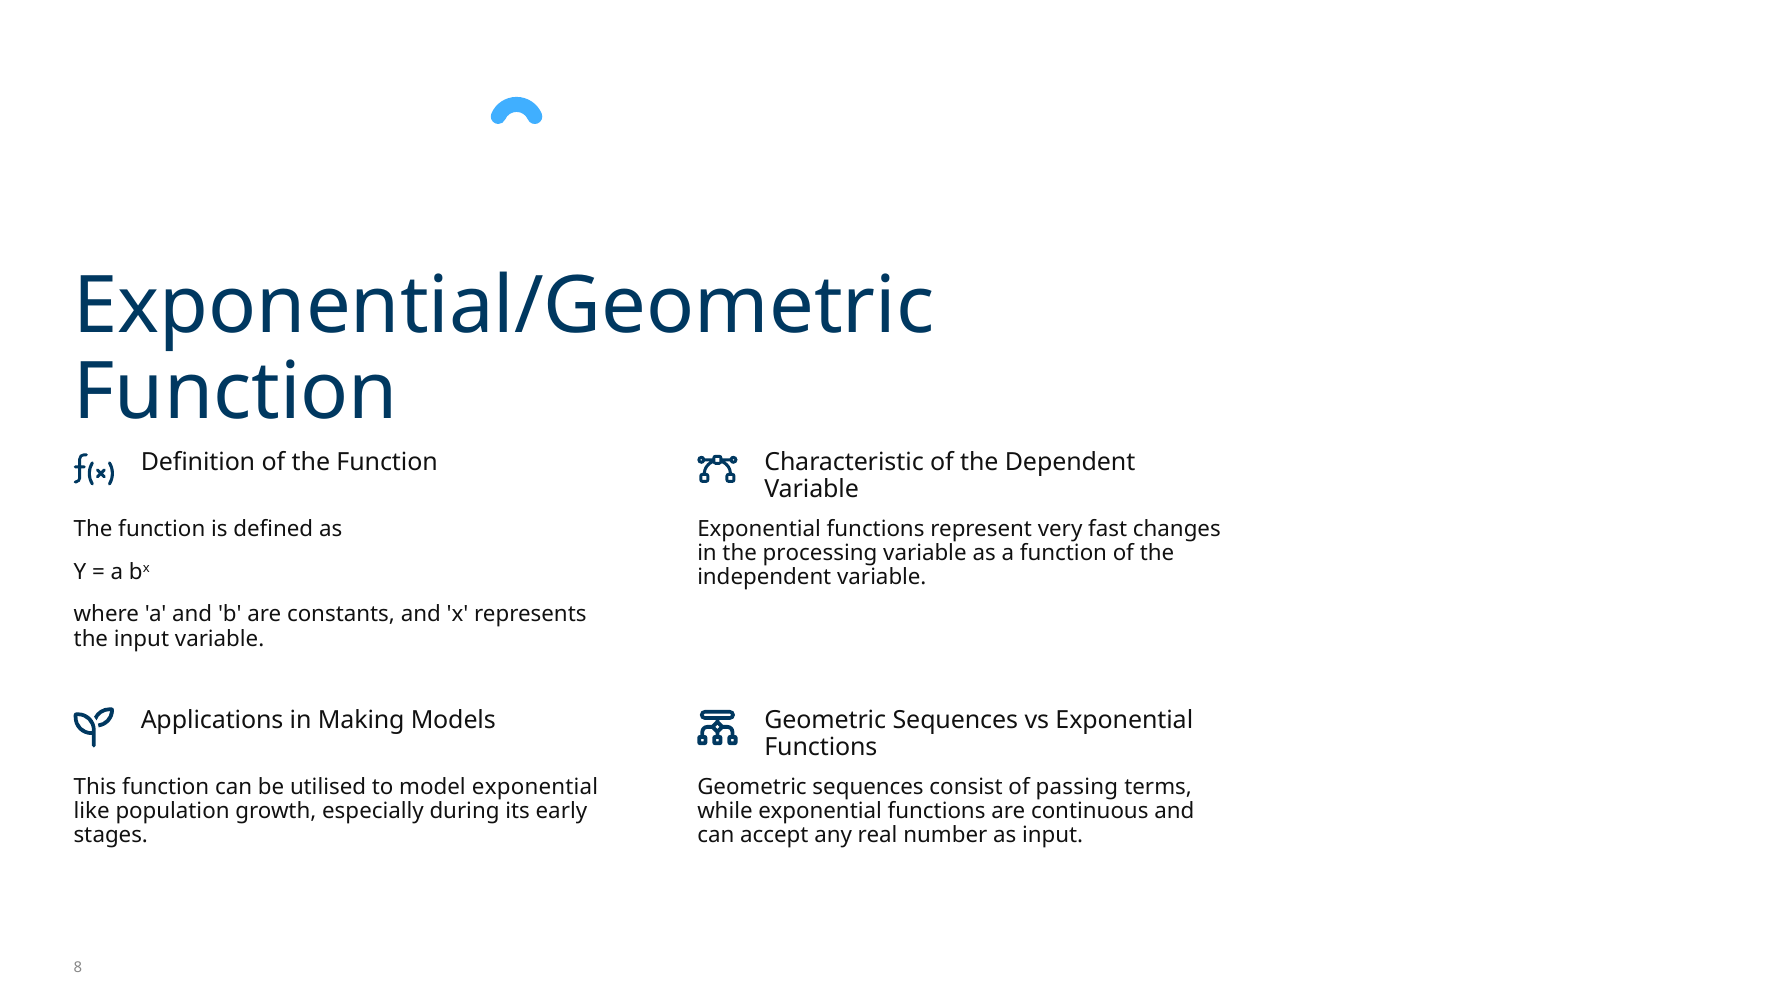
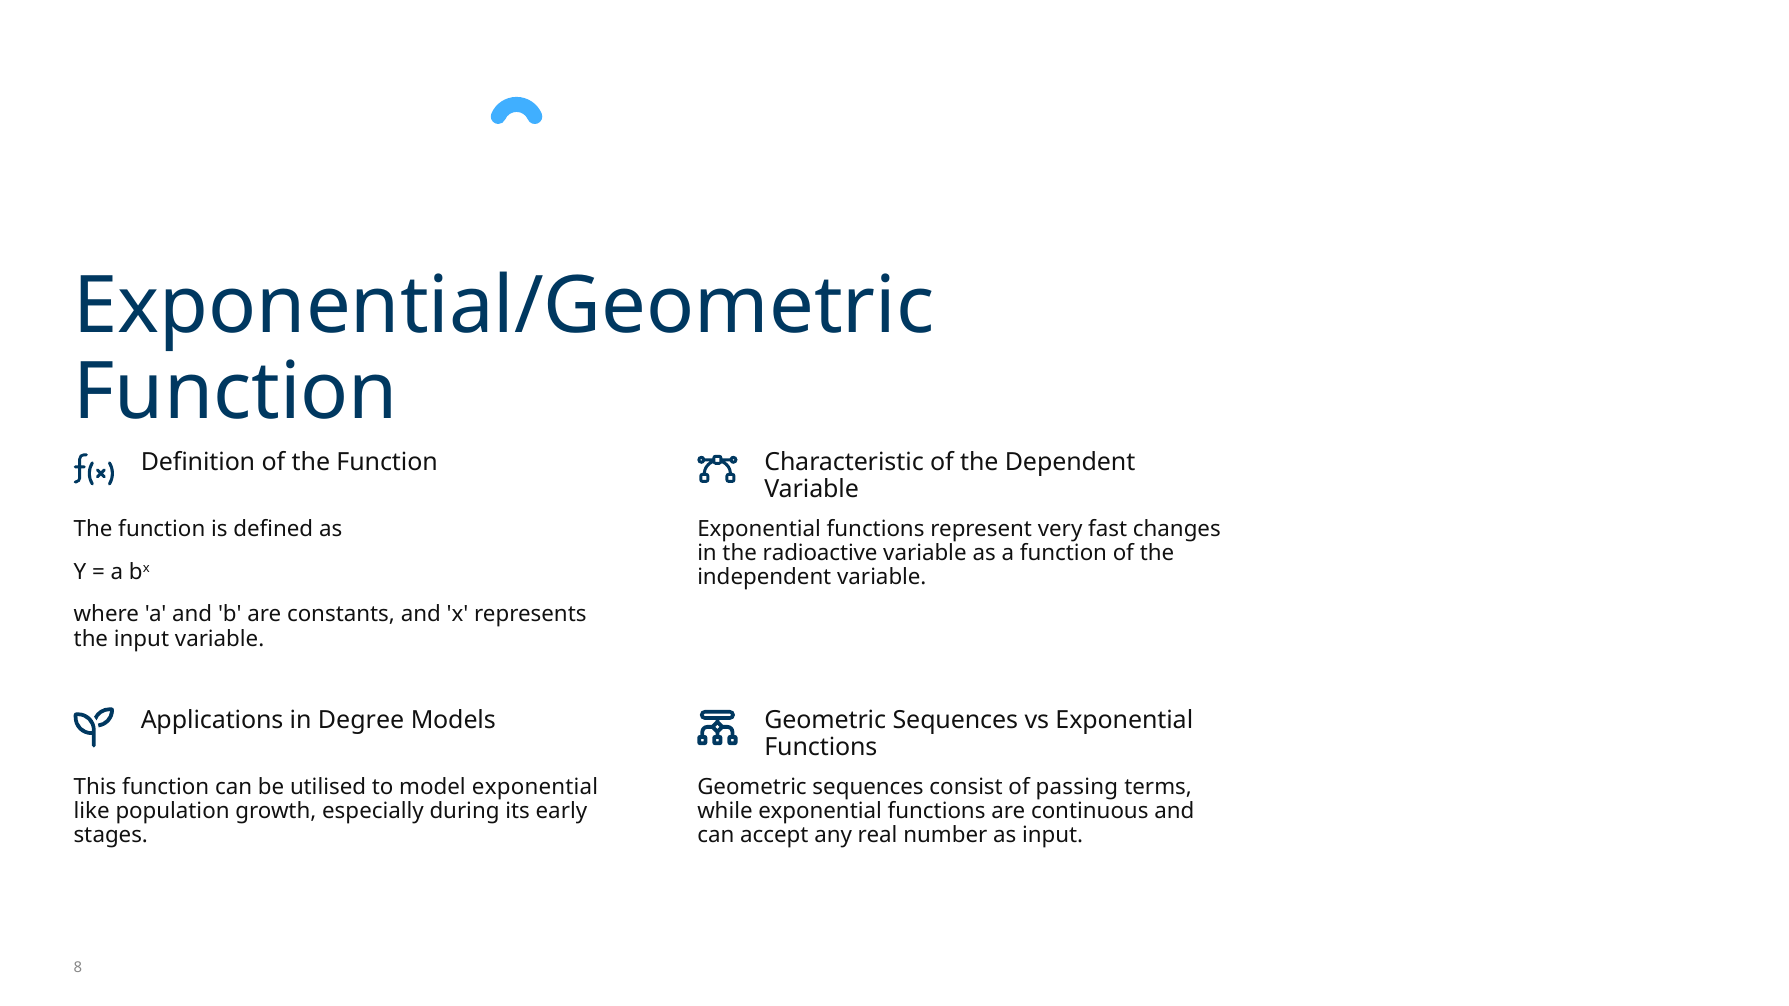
processing: processing -> radioactive
Making: Making -> Degree
